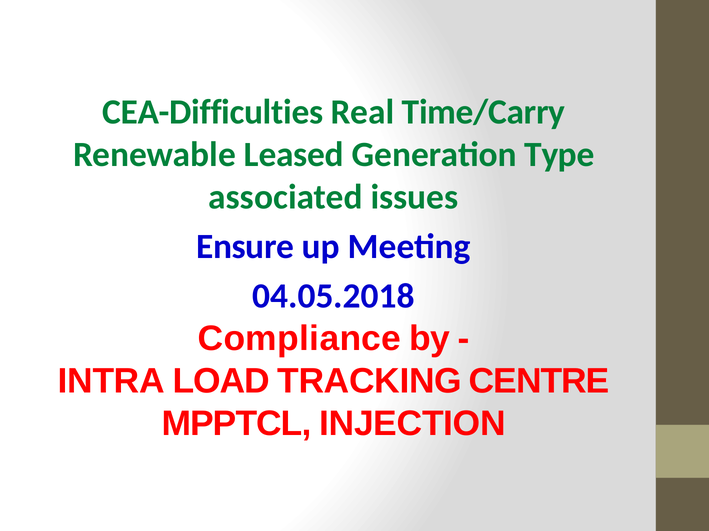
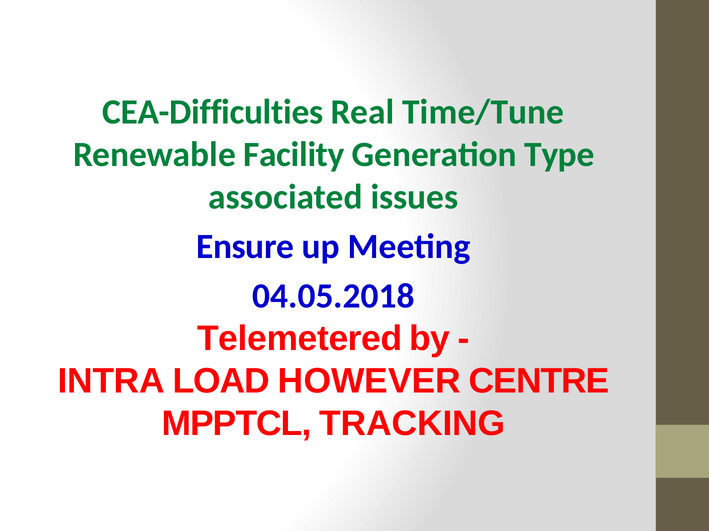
Time/Carry: Time/Carry -> Time/Tune
Leased: Leased -> Facility
Compliance: Compliance -> Telemetered
TRACKING: TRACKING -> HOWEVER
INJECTION: INJECTION -> TRACKING
